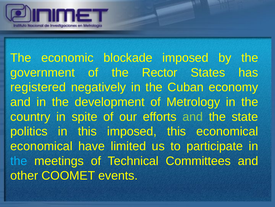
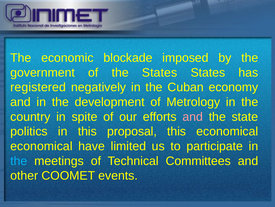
the Rector: Rector -> States
and at (193, 116) colour: light green -> pink
this imposed: imposed -> proposal
